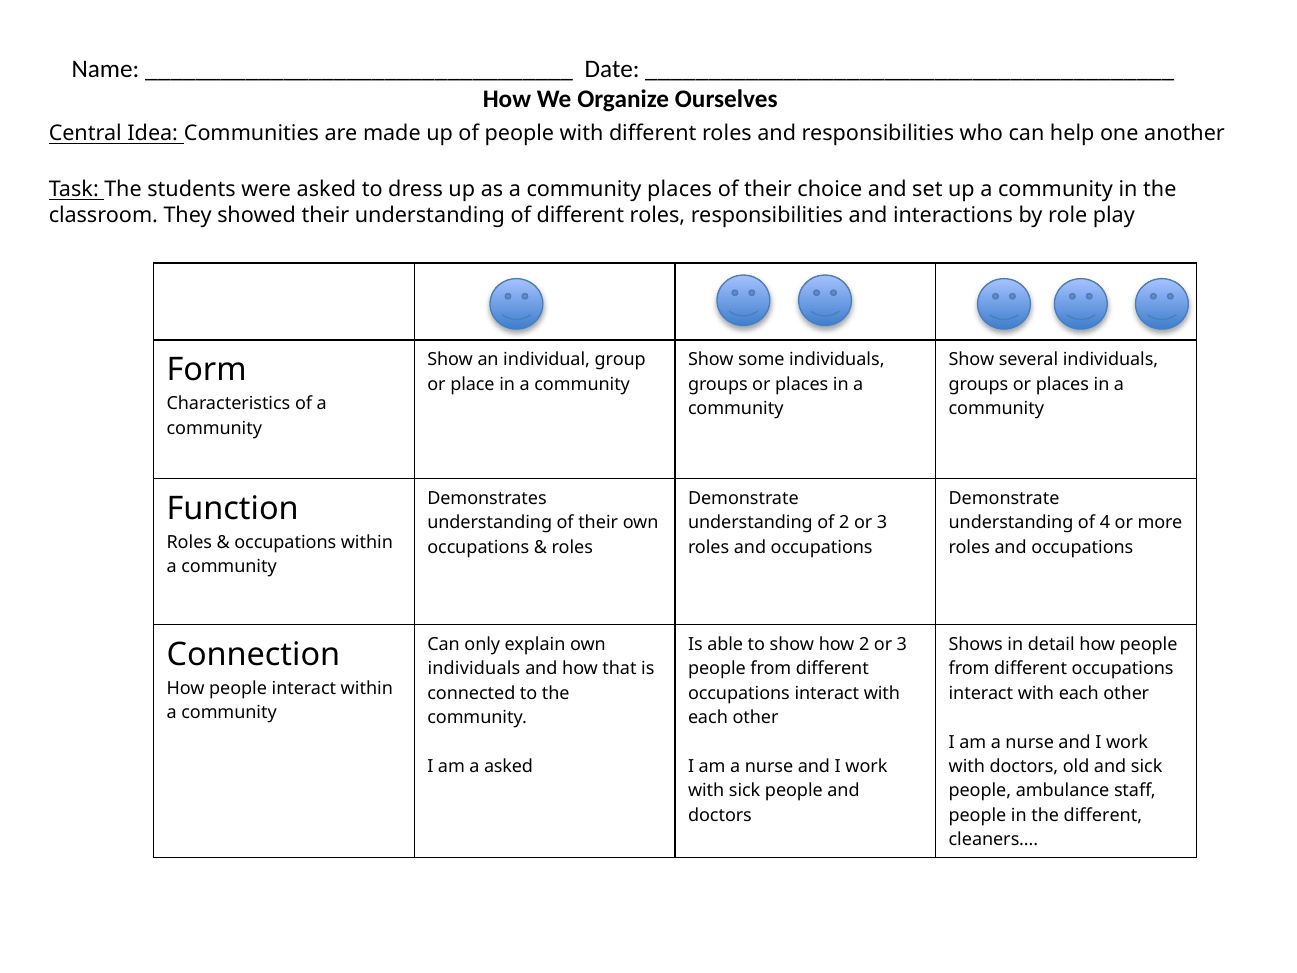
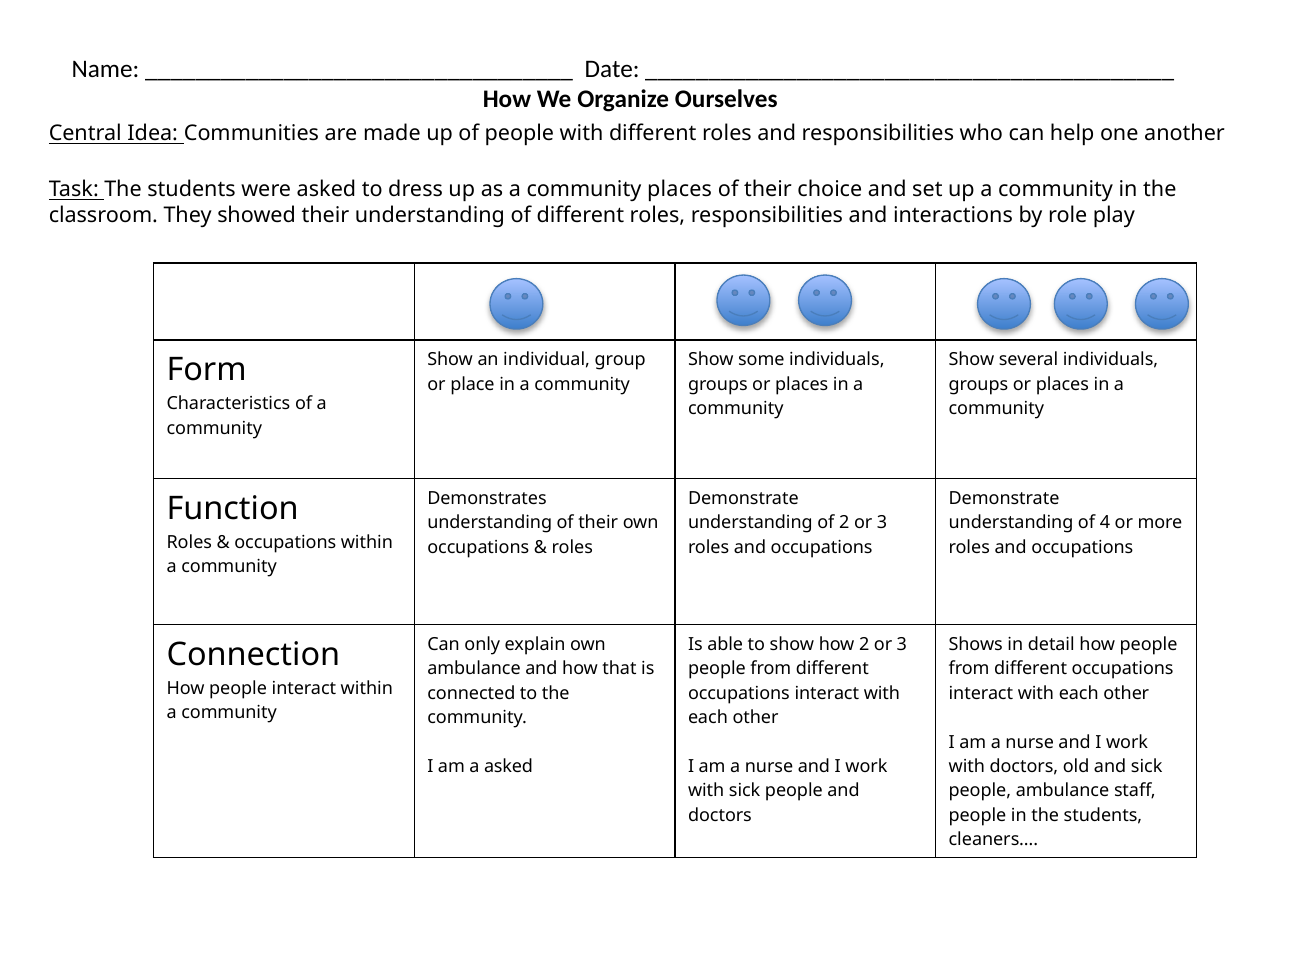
individuals at (474, 668): individuals -> ambulance
in the different: different -> students
